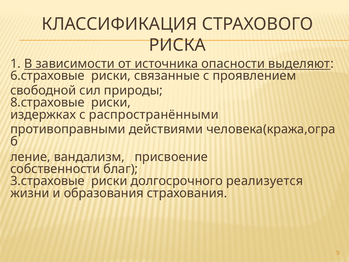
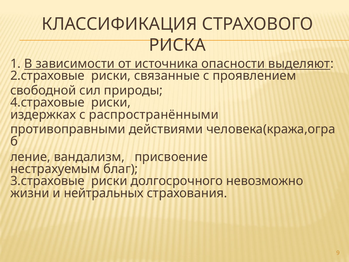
6.страховые: 6.страховые -> 2.страховые
8.страховые: 8.страховые -> 4.страховые
собственности: собственности -> нестрахуемым
реализуется: реализуется -> невозможно
образования: образования -> нейтральных
